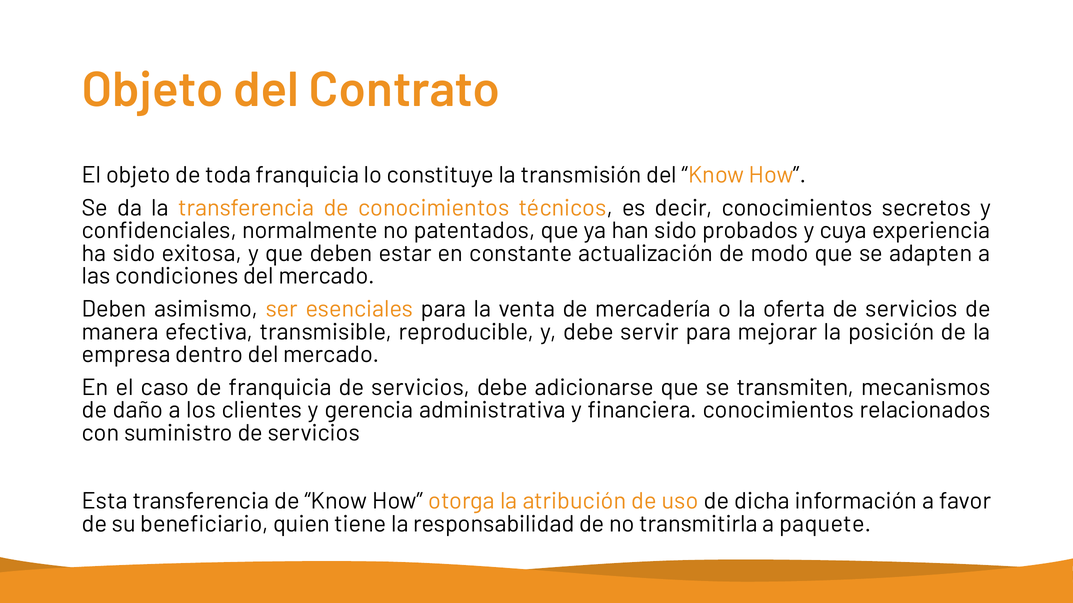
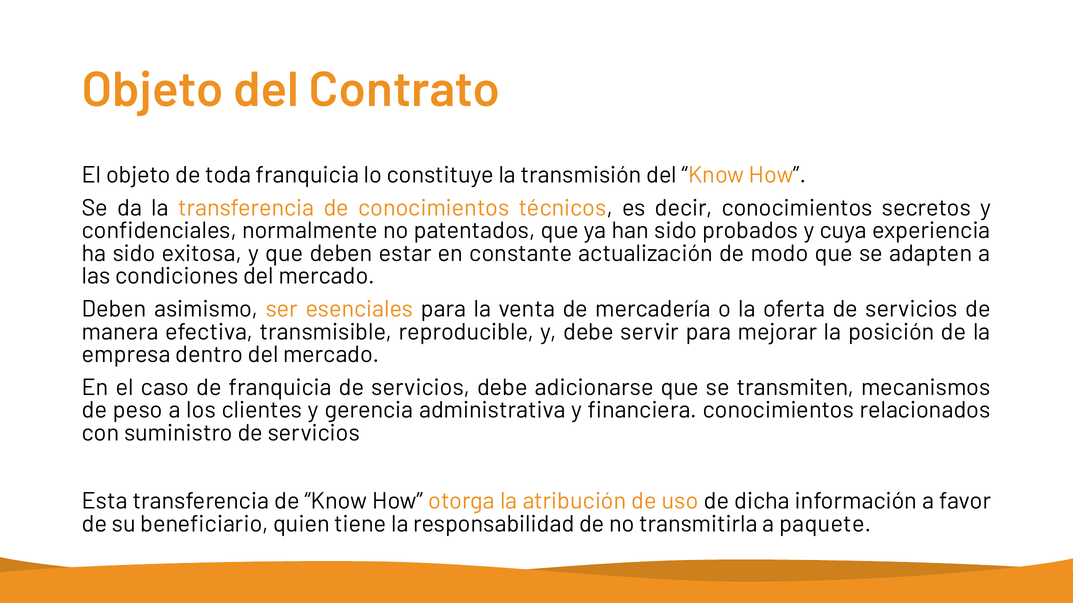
daño: daño -> peso
